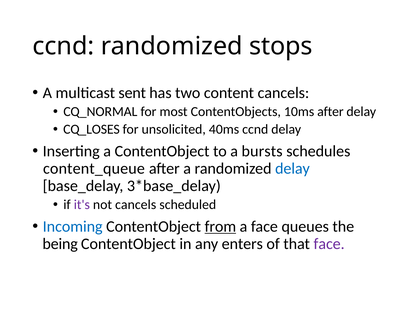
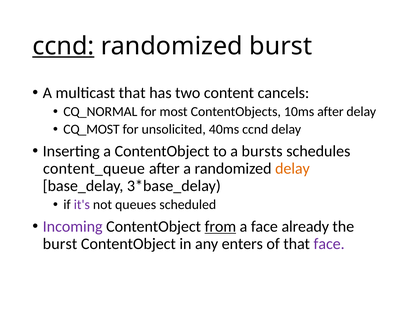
ccnd at (63, 46) underline: none -> present
randomized stops: stops -> burst
multicast sent: sent -> that
CQ_LOSES: CQ_LOSES -> CQ_MOST
delay at (292, 168) colour: blue -> orange
not cancels: cancels -> queues
Incoming colour: blue -> purple
queues: queues -> already
being at (60, 244): being -> burst
